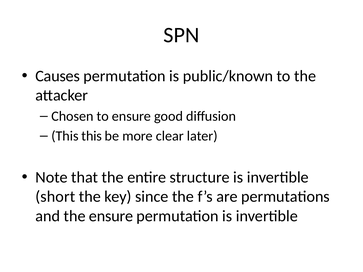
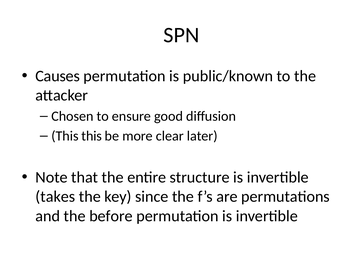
short: short -> takes
the ensure: ensure -> before
